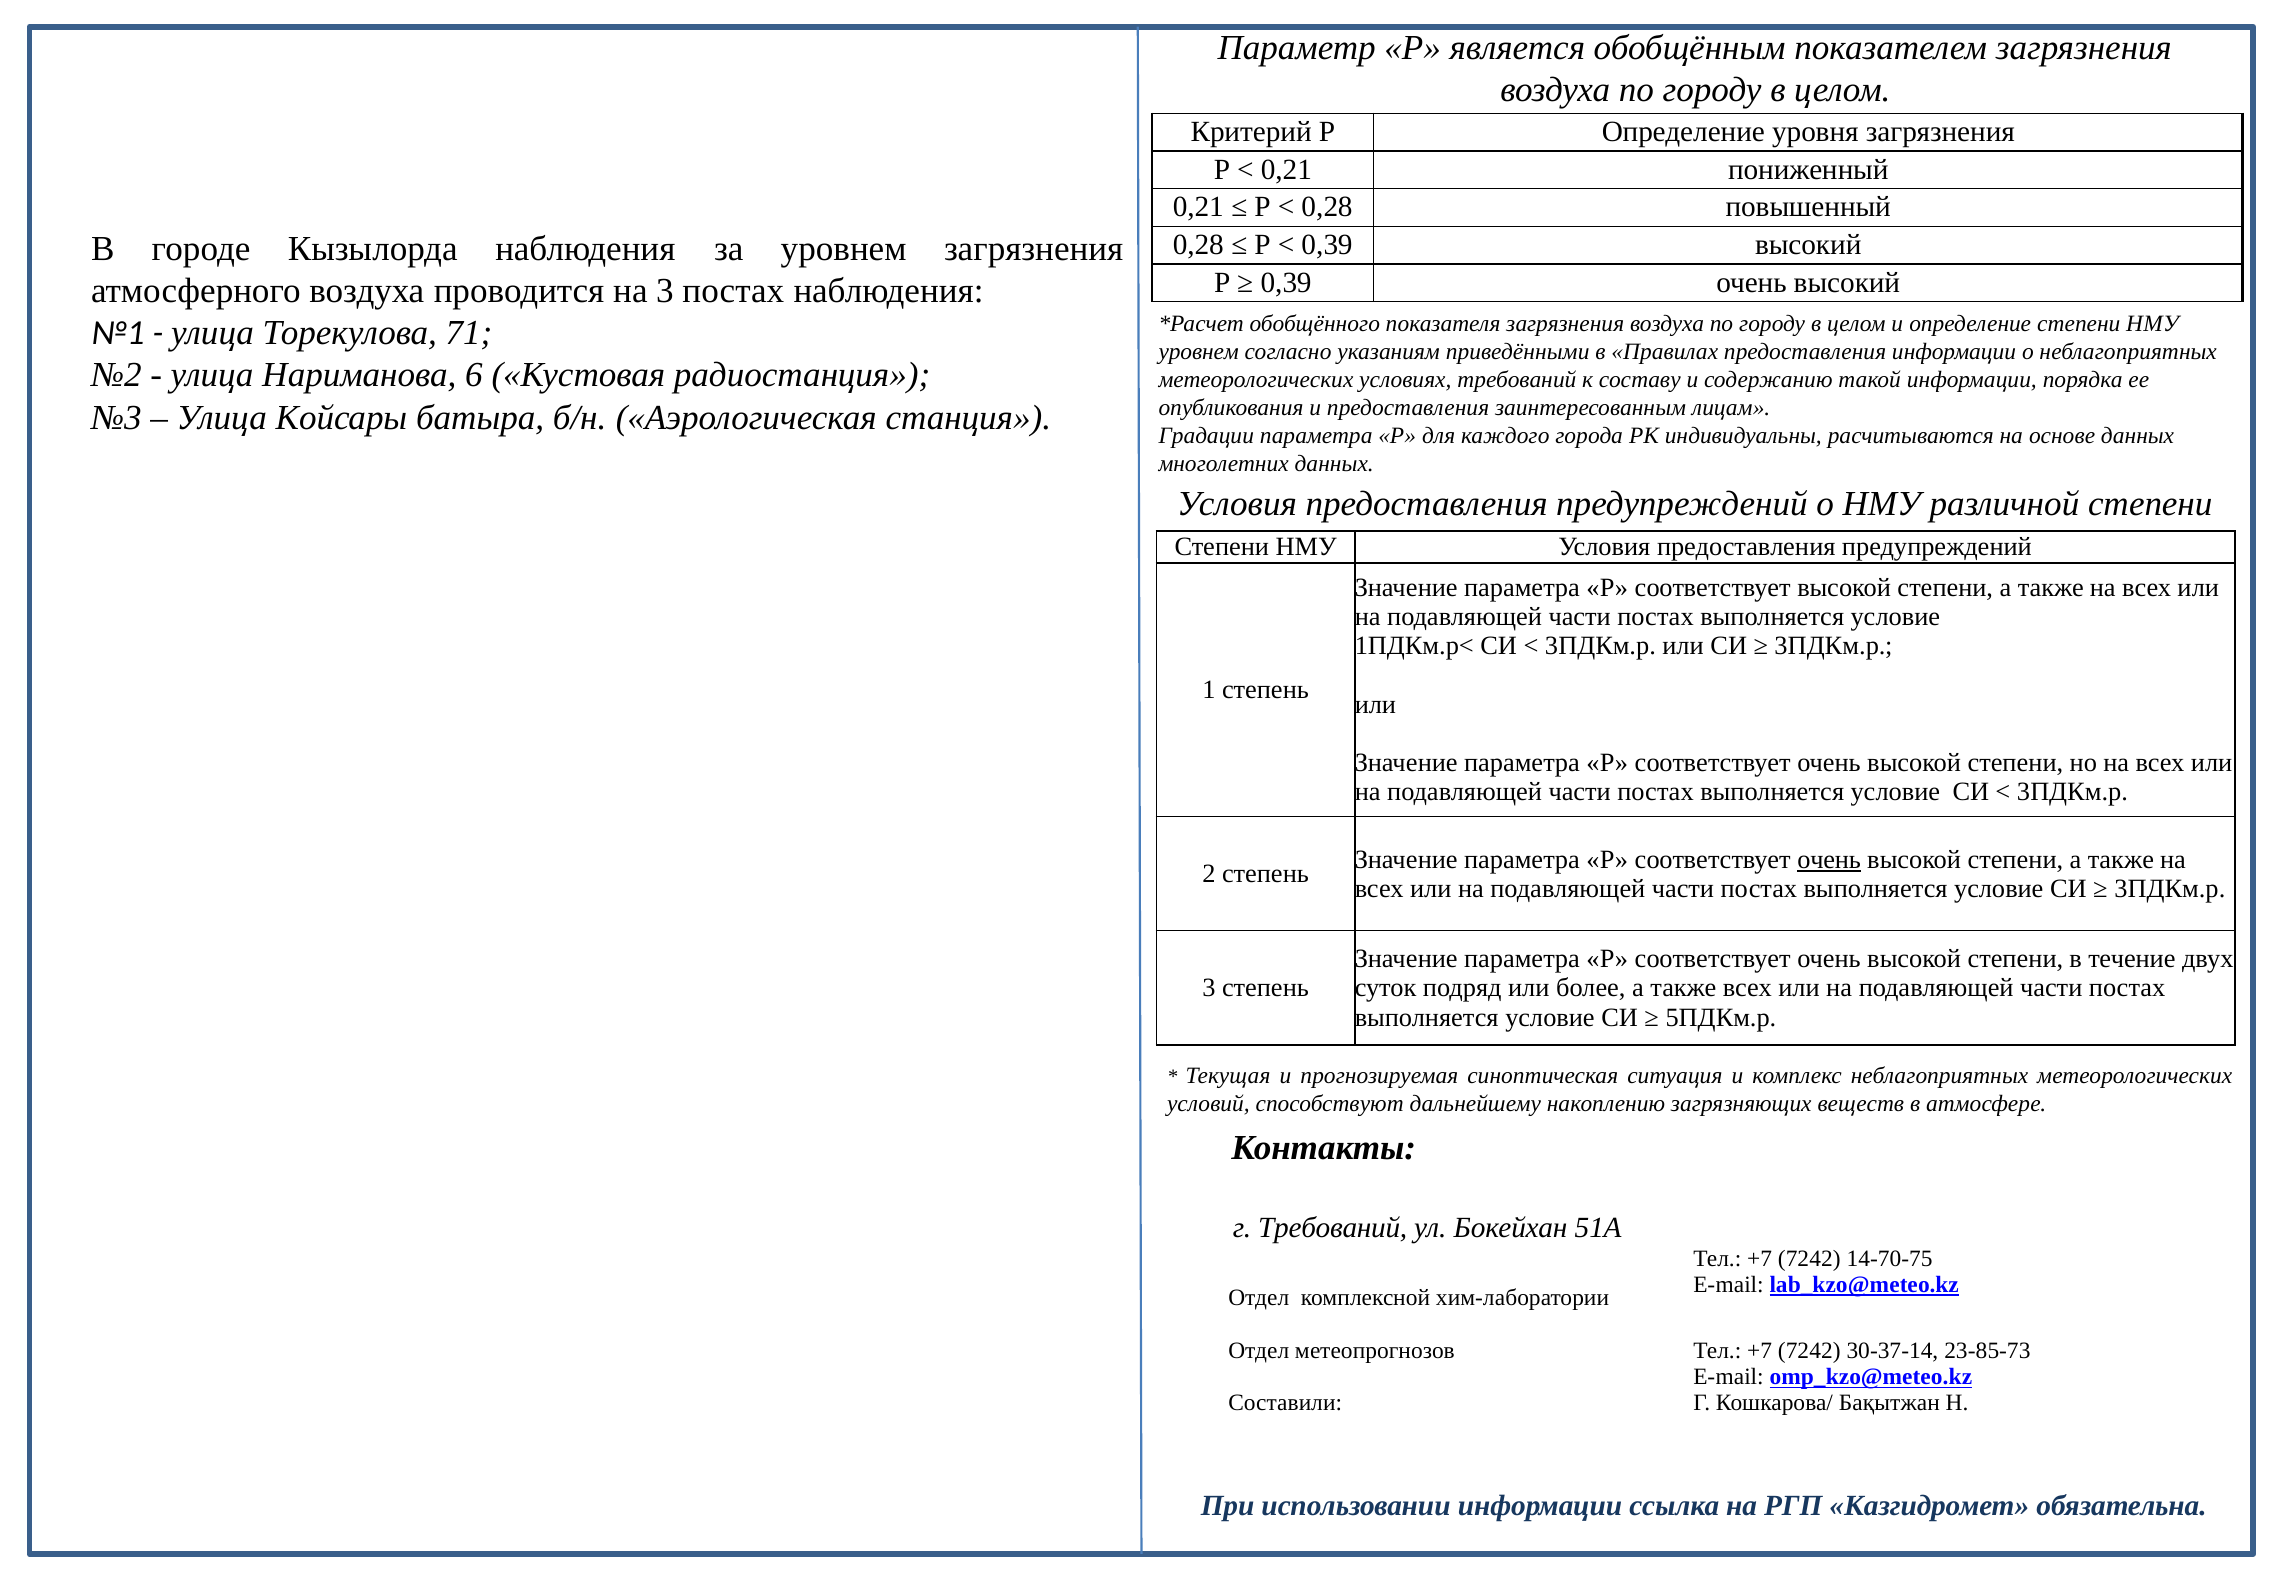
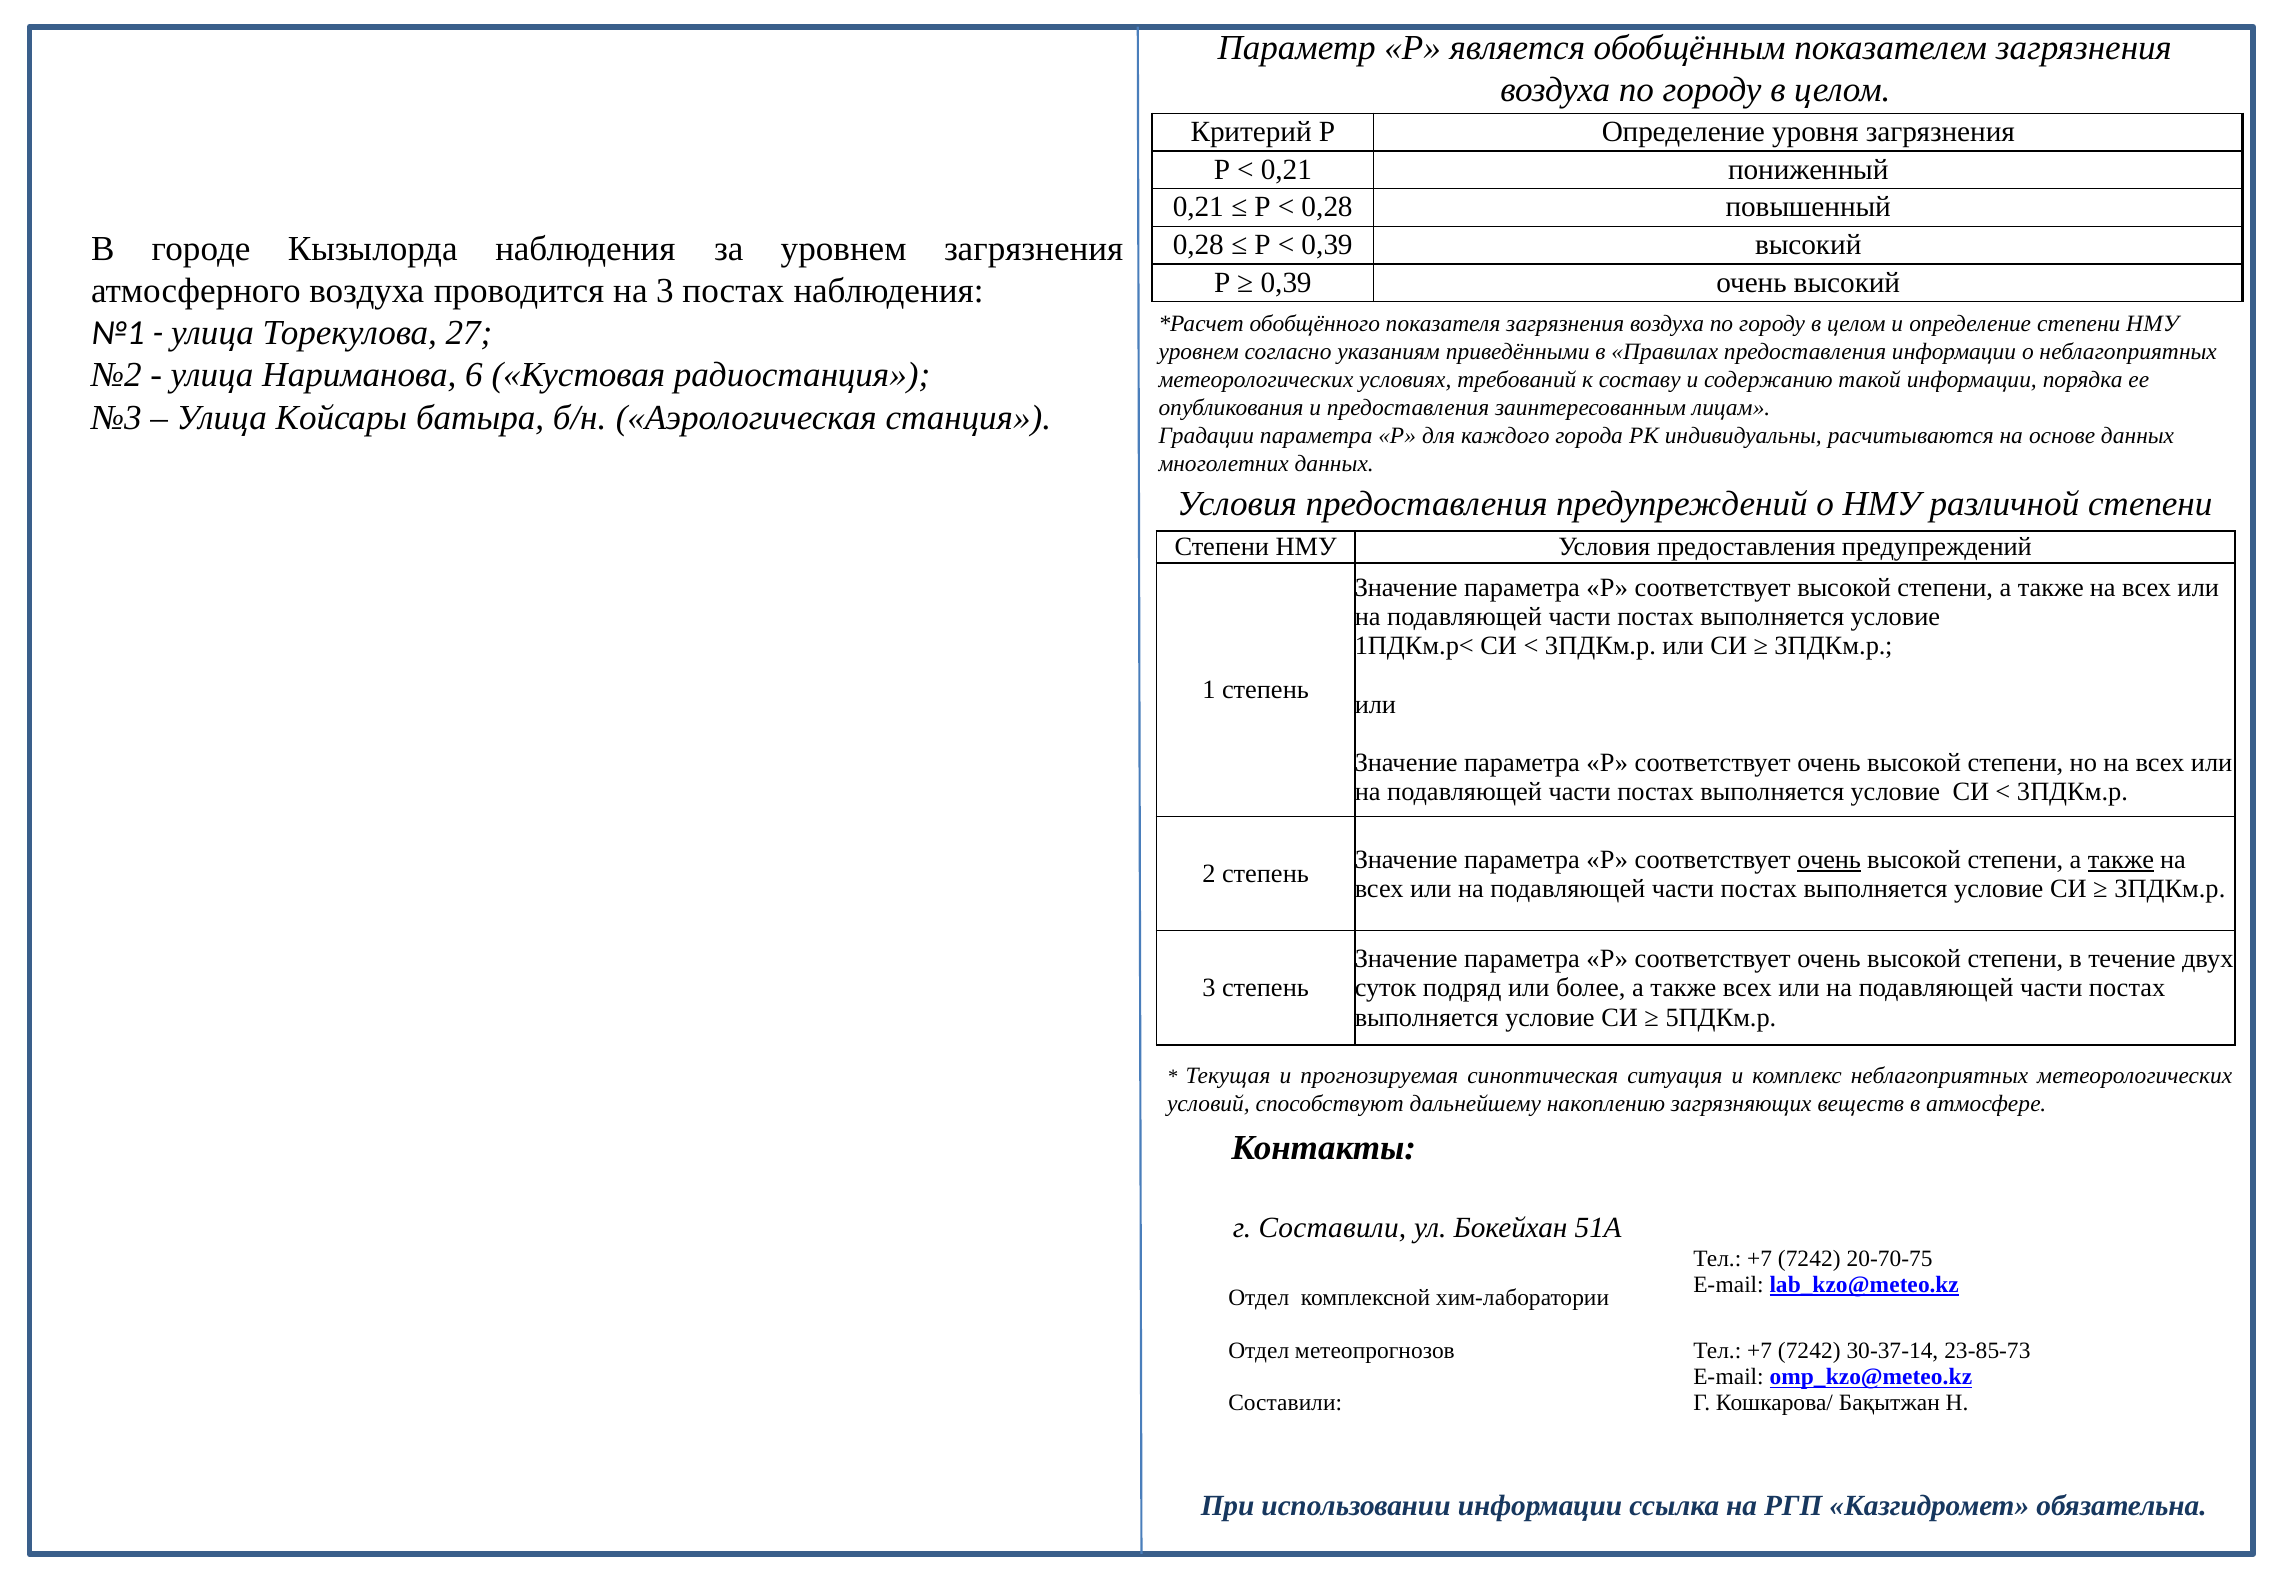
71: 71 -> 27
также at (2121, 859) underline: none -> present
г Требований: Требований -> Составили
14-70-75: 14-70-75 -> 20-70-75
